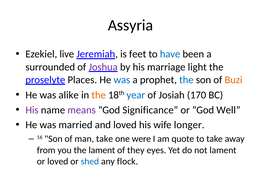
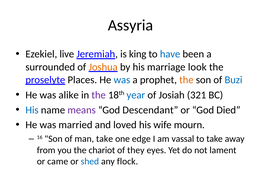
feet: feet -> king
Joshua colour: purple -> orange
light: light -> look
the at (186, 80) colour: blue -> orange
Buzi colour: orange -> blue
the at (99, 95) colour: orange -> purple
170: 170 -> 321
His at (32, 110) colour: purple -> blue
Significance: Significance -> Descendant
Well: Well -> Died
longer: longer -> mourn
were: were -> edge
quote: quote -> vassal
the lament: lament -> chariot
or loved: loved -> came
